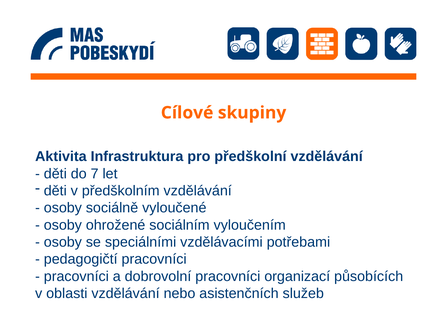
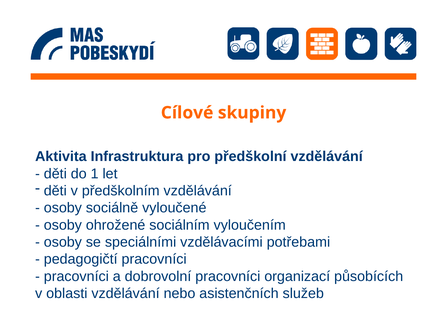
7: 7 -> 1
